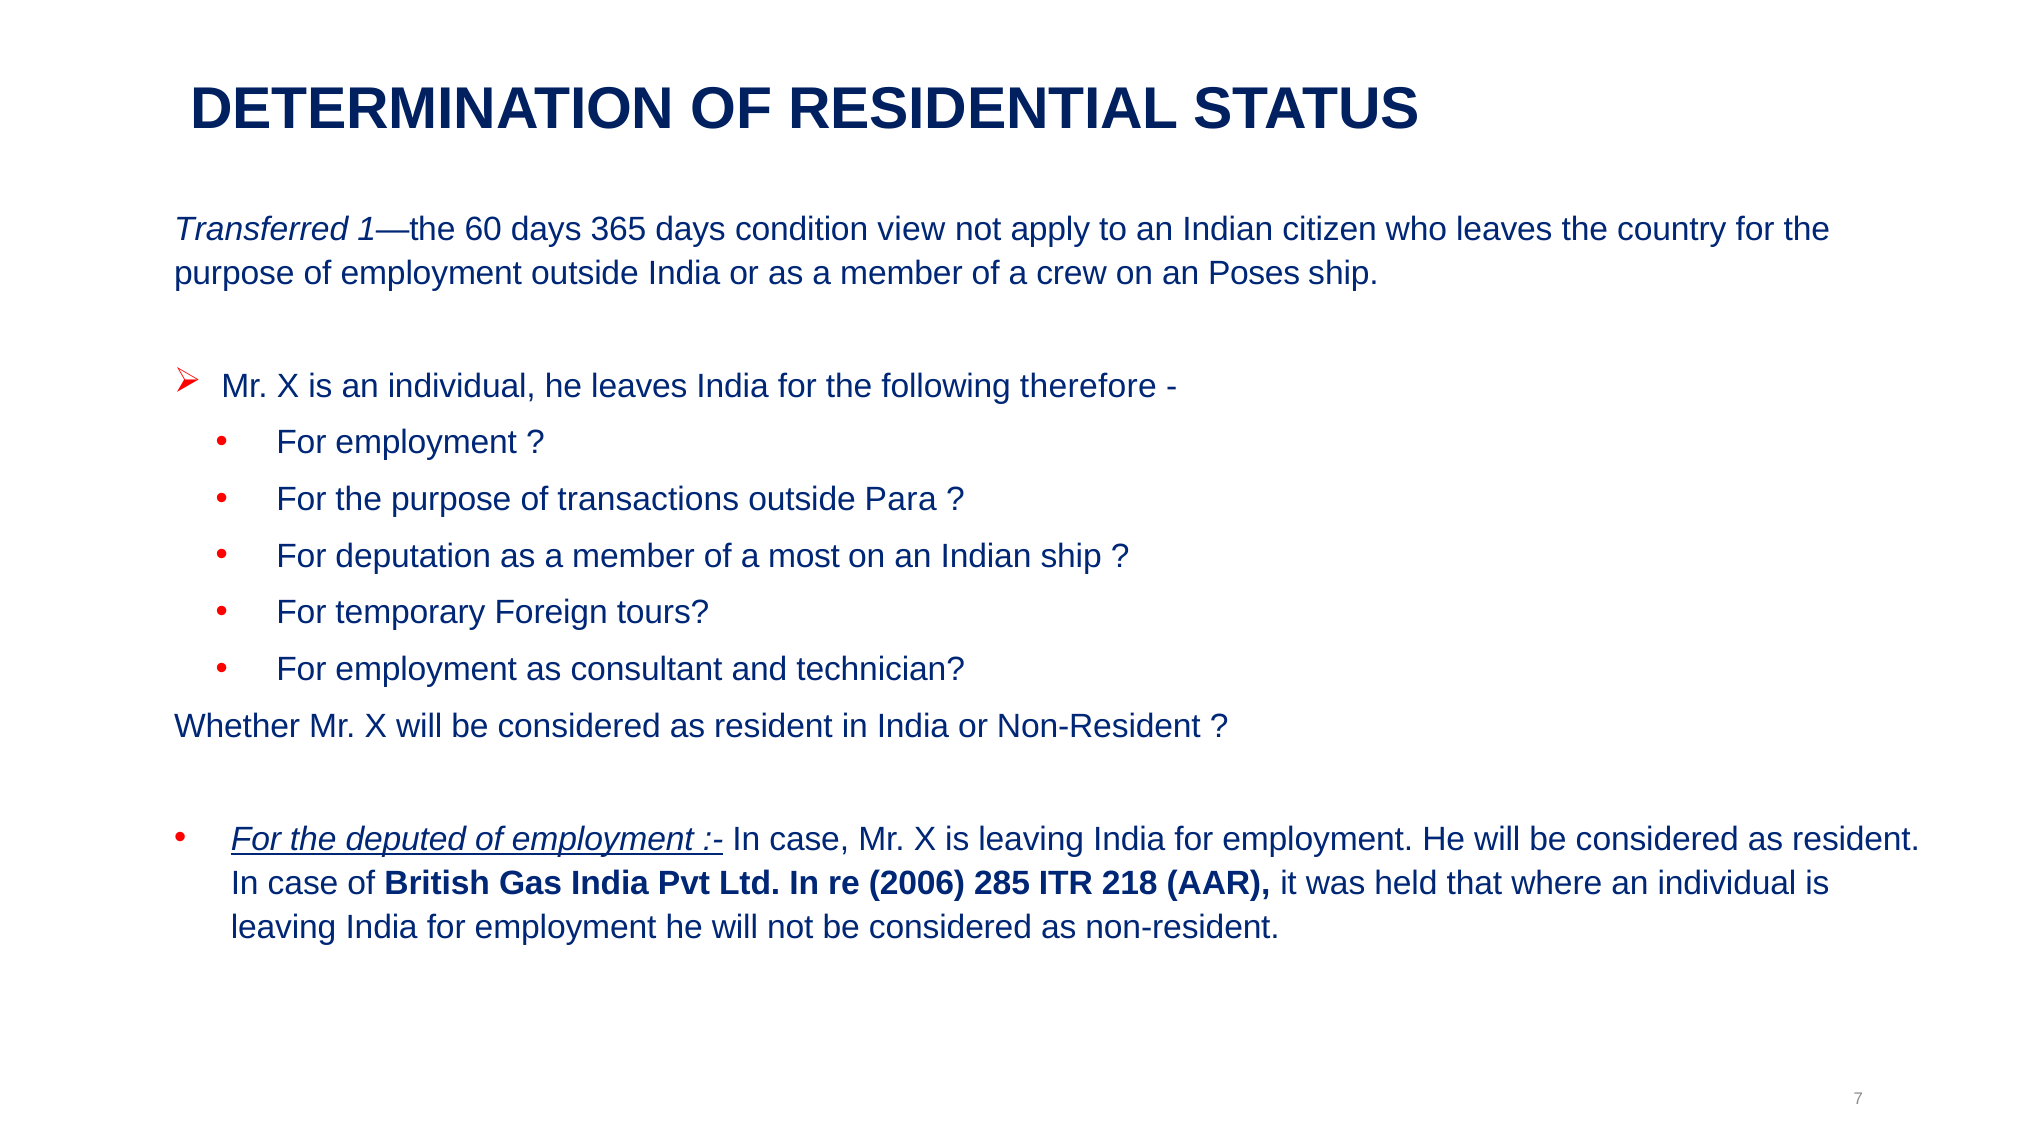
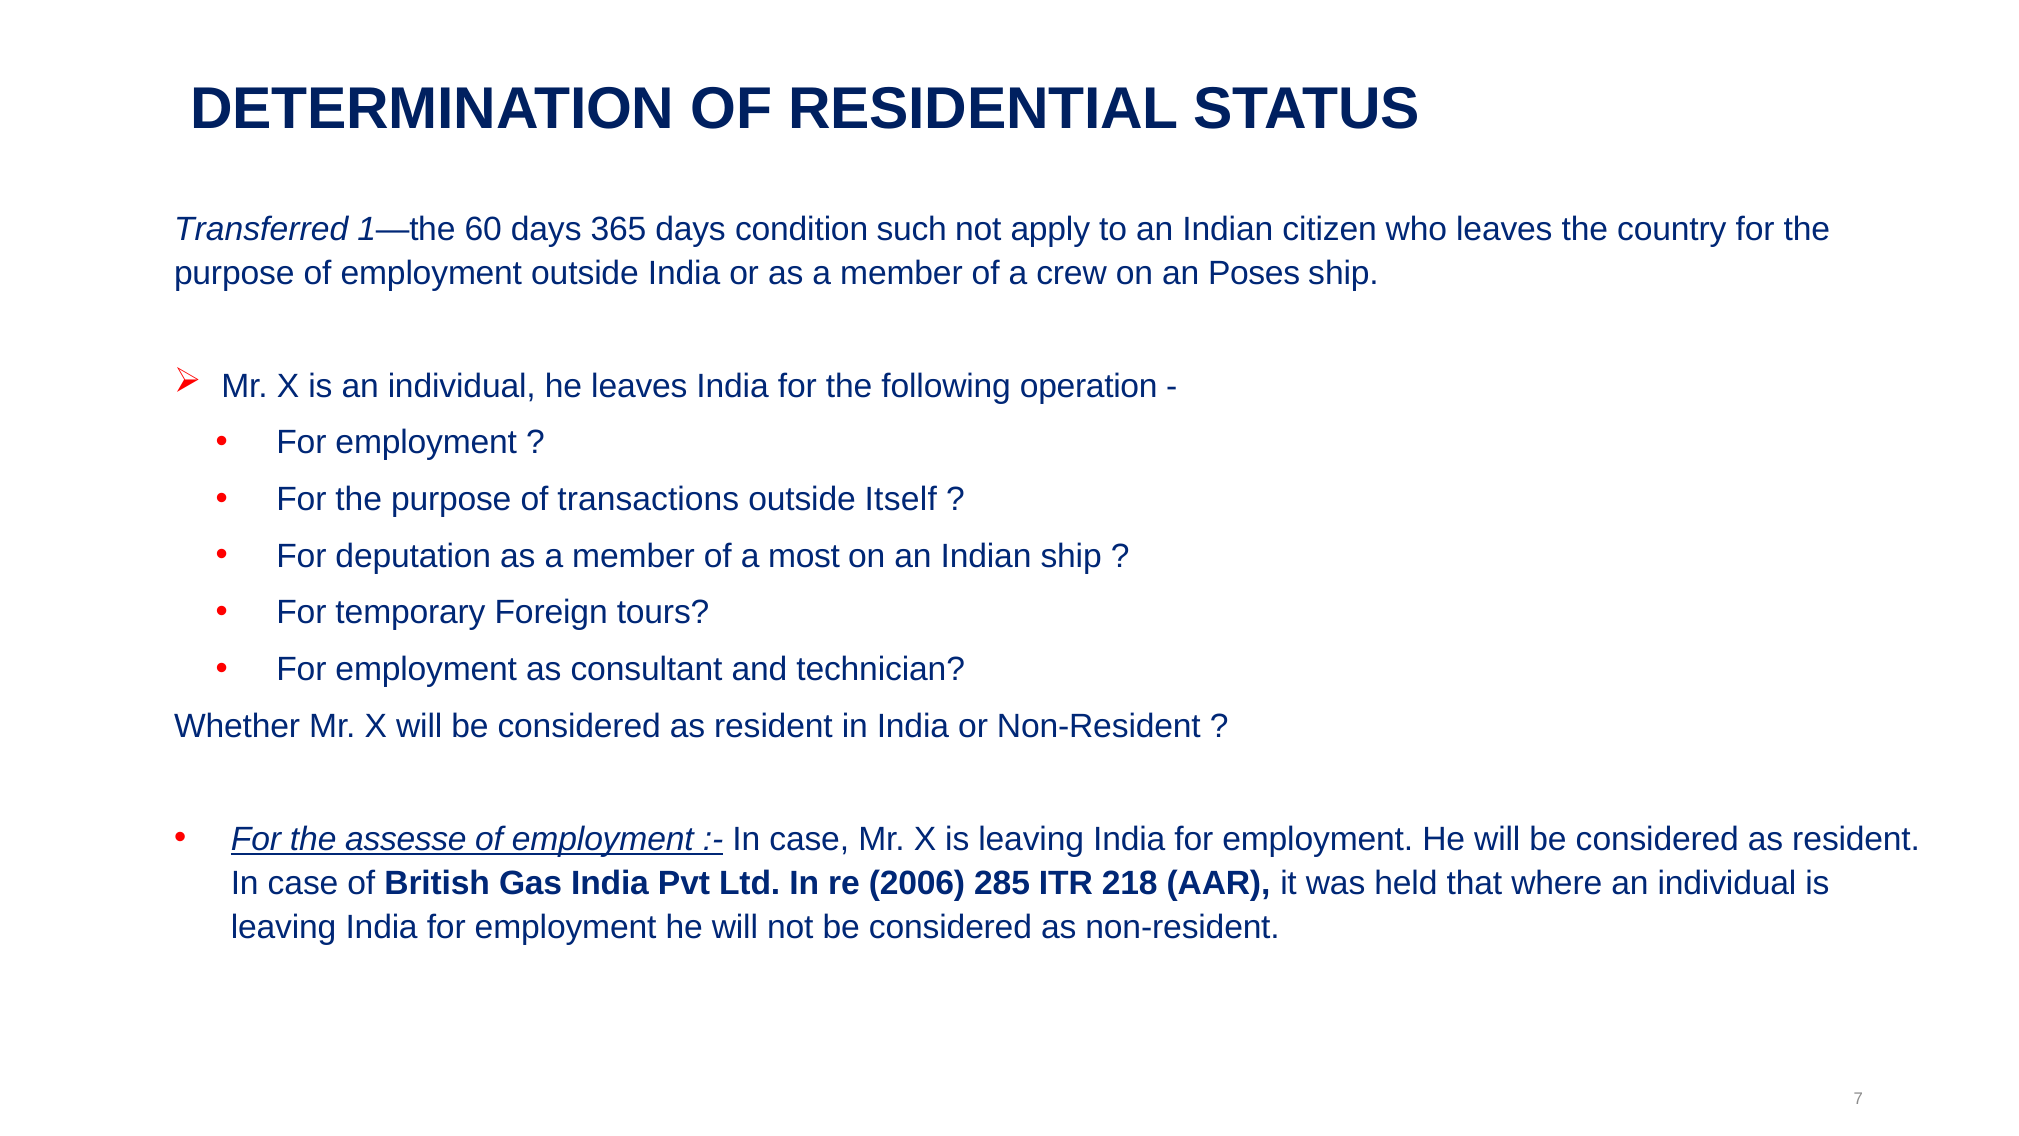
view: view -> such
therefore: therefore -> operation
Para: Para -> Itself
deputed: deputed -> assesse
